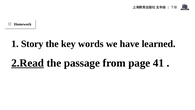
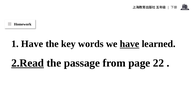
1 Story: Story -> Have
have at (130, 44) underline: none -> present
41: 41 -> 22
